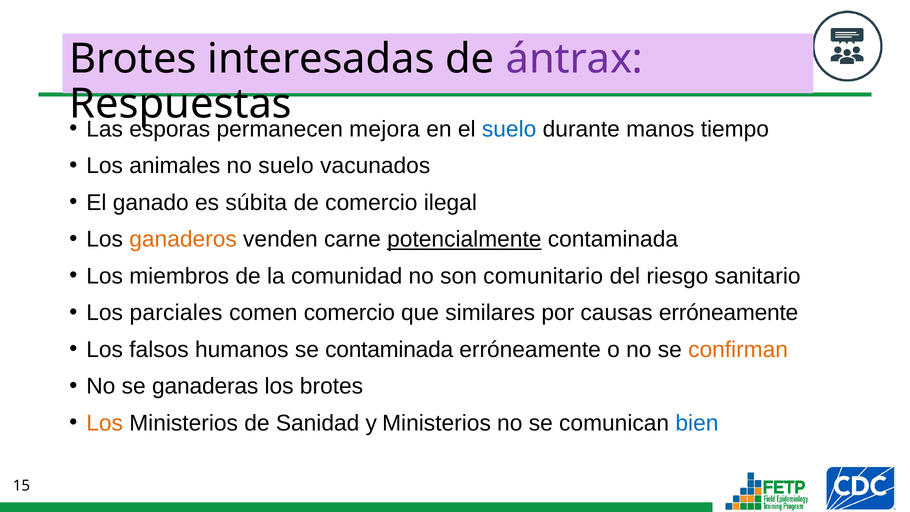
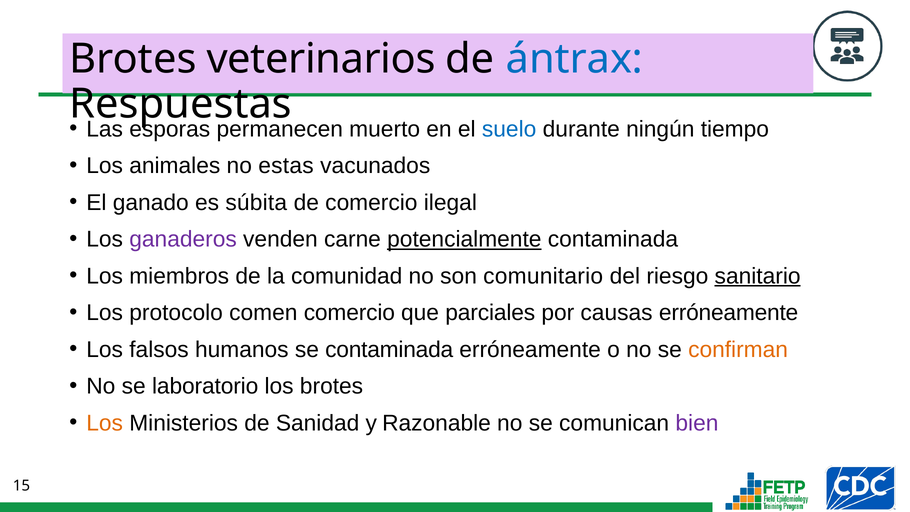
interesadas: interesadas -> veterinarios
ántrax colour: purple -> blue
mejora: mejora -> muerto
manos: manos -> ningún
no suelo: suelo -> estas
ganaderos colour: orange -> purple
sanitario underline: none -> present
parciales: parciales -> protocolo
similares: similares -> parciales
ganaderas: ganaderas -> laboratorio
y Ministerios: Ministerios -> Razonable
bien colour: blue -> purple
